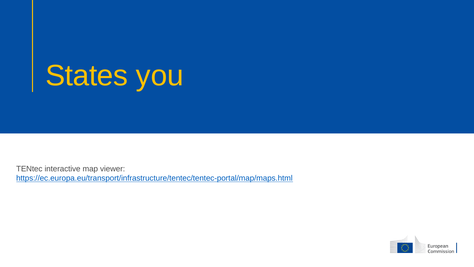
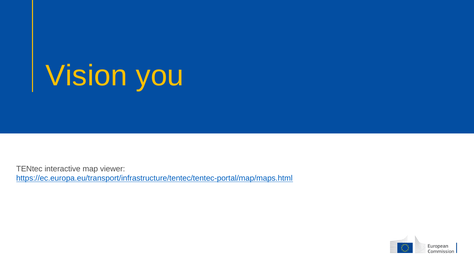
States: States -> Vision
